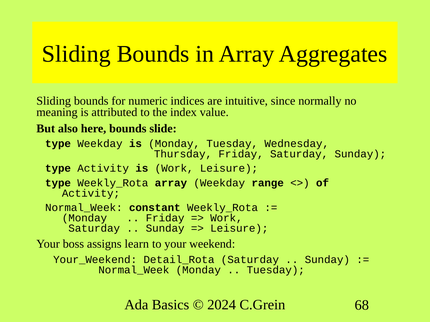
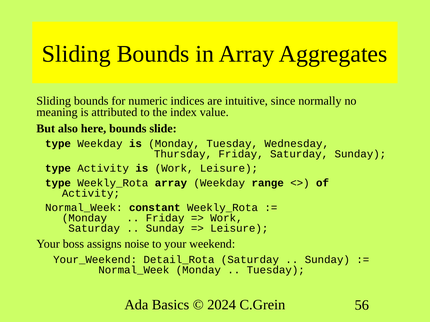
learn: learn -> noise
68: 68 -> 56
